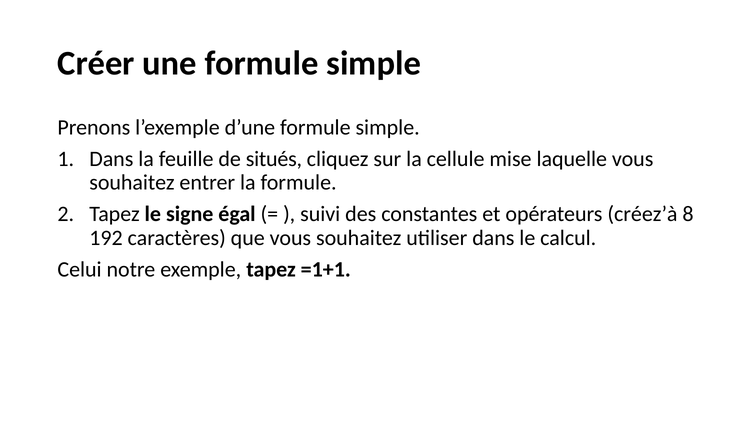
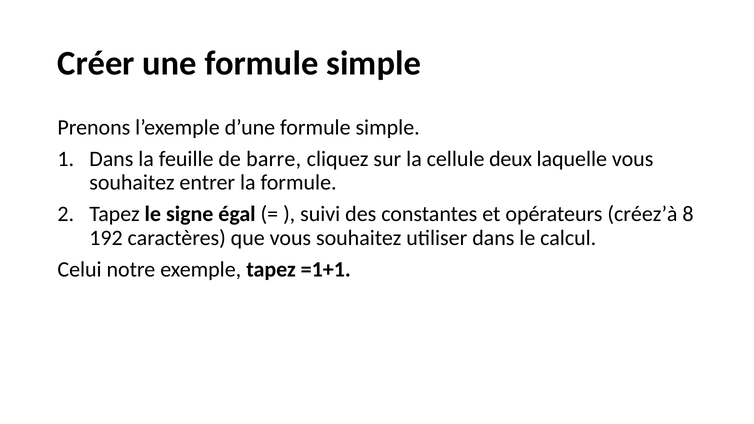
situés: situés -> barre
mise: mise -> deux
